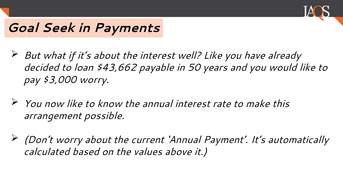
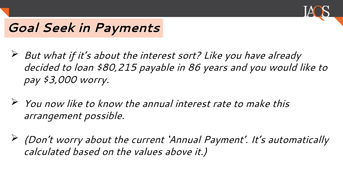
well: well -> sort
$43,662: $43,662 -> $80,215
50: 50 -> 86
